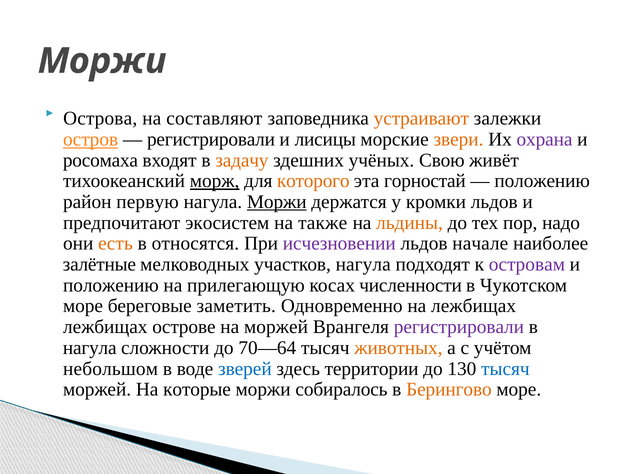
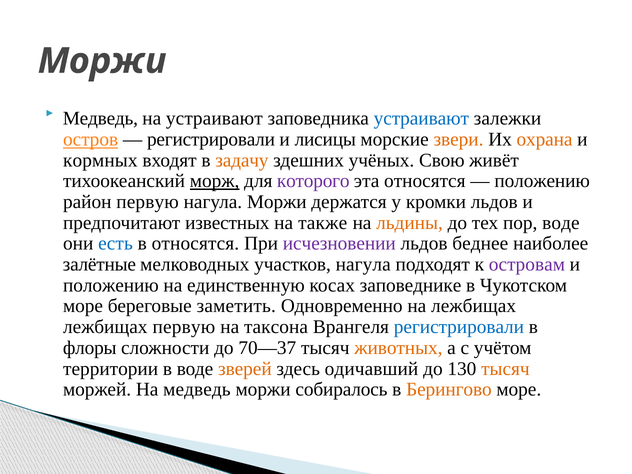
Острова at (100, 118): Острова -> Медведь
на составляют: составляют -> устраивают
устраивают at (421, 118) colour: orange -> blue
охрана colour: purple -> orange
росомаха: росомаха -> кормных
которого colour: orange -> purple
эта горностай: горностай -> относятся
Моржи at (277, 202) underline: present -> none
экосистем: экосистем -> известных
пор надо: надо -> воде
есть colour: orange -> blue
начале: начале -> беднее
прилегающую: прилегающую -> единственную
численности: численности -> заповеднике
лежбищах острове: острове -> первую
на моржей: моржей -> таксона
регистрировали at (459, 327) colour: purple -> blue
нагула at (90, 348): нагула -> флоры
70—64: 70—64 -> 70—37
небольшом: небольшом -> территории
зверей colour: blue -> orange
территории: территории -> одичавший
тысяч at (505, 369) colour: blue -> orange
На которые: которые -> медведь
